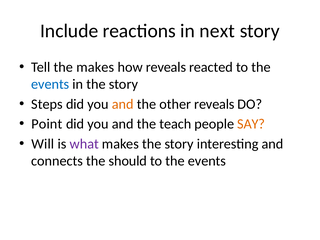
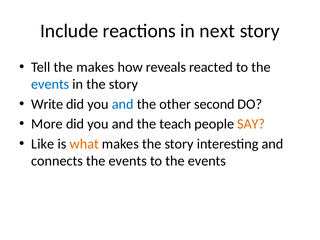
Steps: Steps -> Write
and at (123, 104) colour: orange -> blue
other reveals: reveals -> second
Point: Point -> More
Will: Will -> Like
what colour: purple -> orange
connects the should: should -> events
